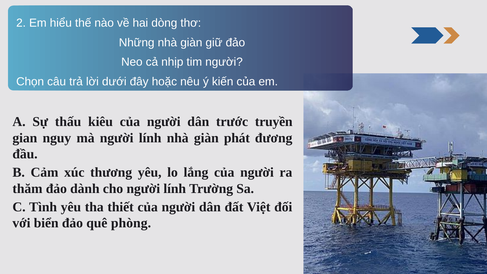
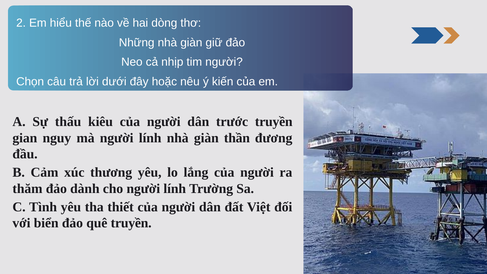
phát: phát -> thần
quê phòng: phòng -> truyền
